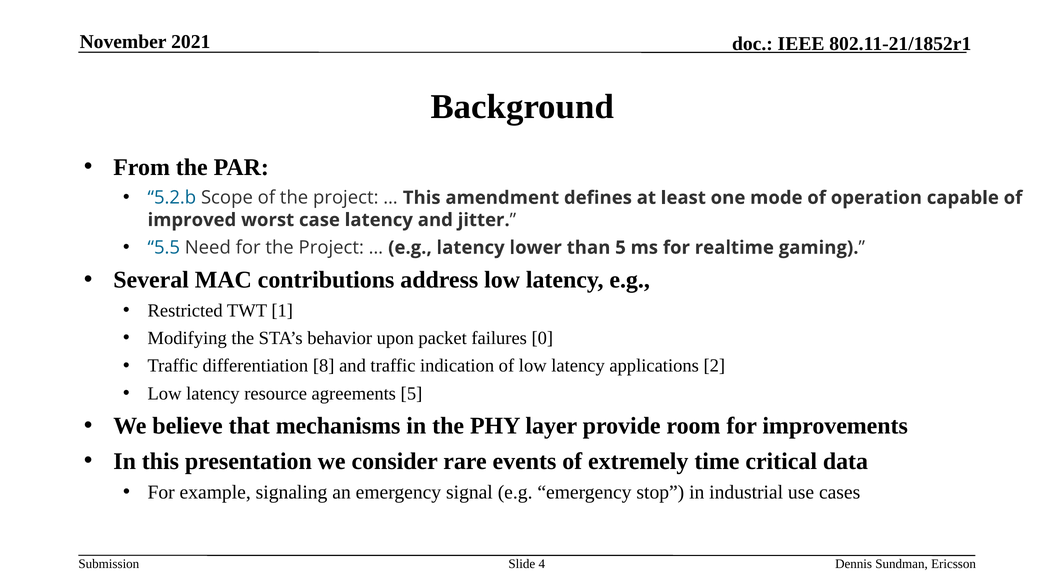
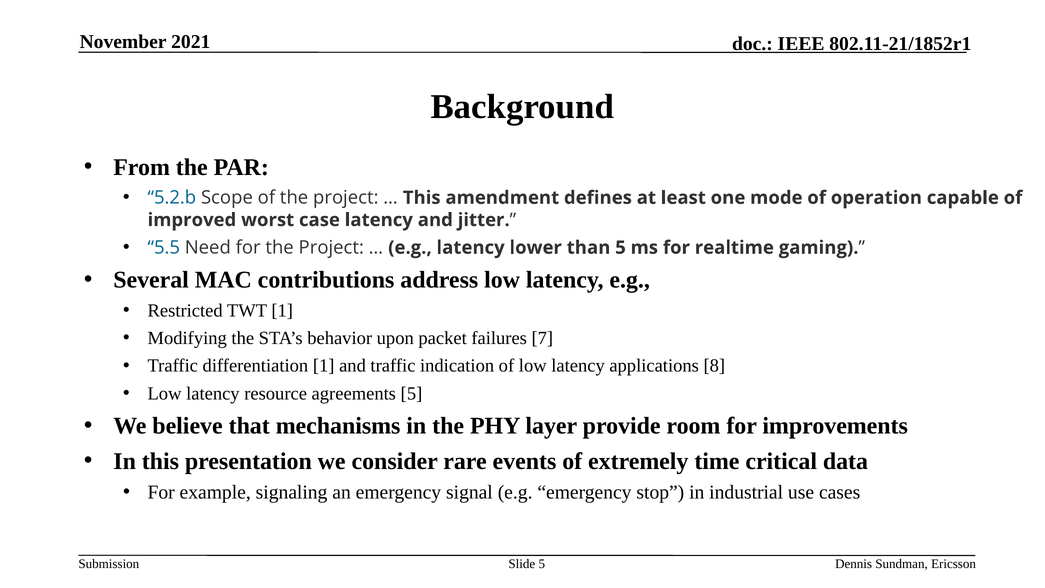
0: 0 -> 7
differentiation 8: 8 -> 1
2: 2 -> 8
Slide 4: 4 -> 5
